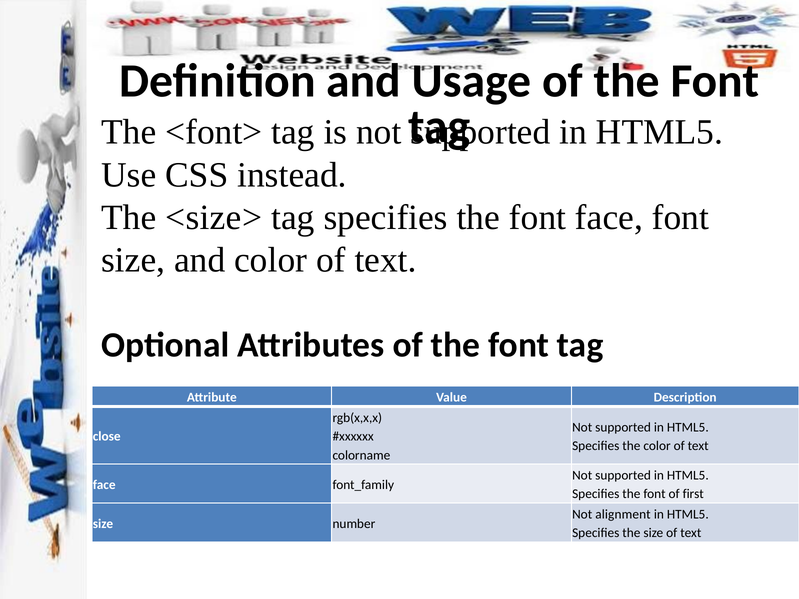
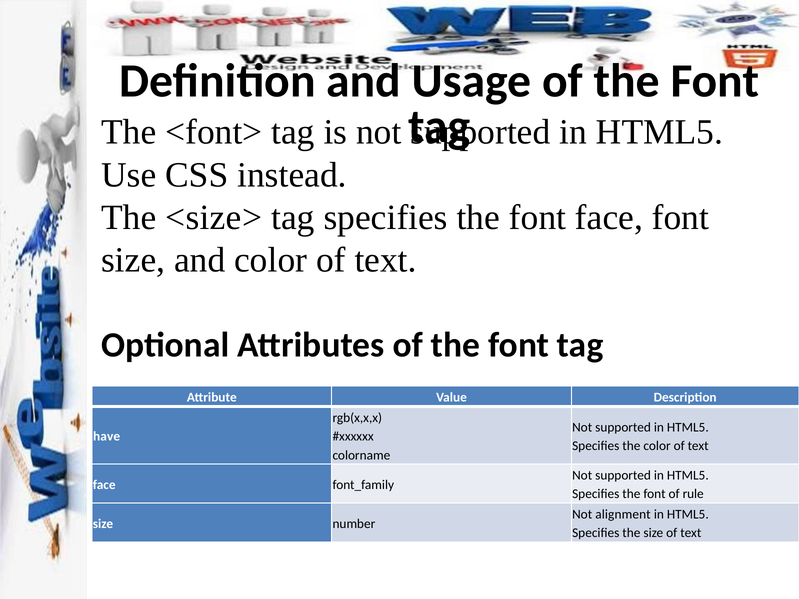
close: close -> have
first: first -> rule
